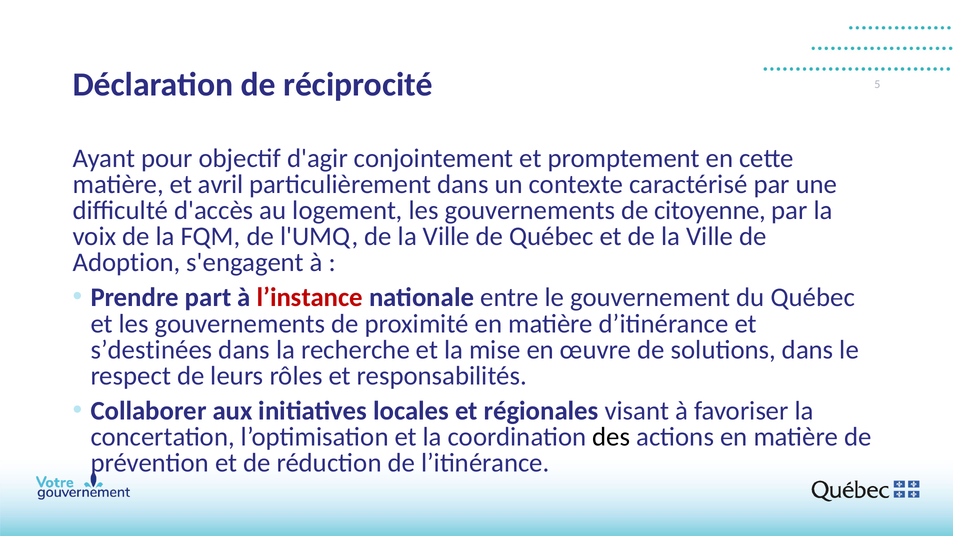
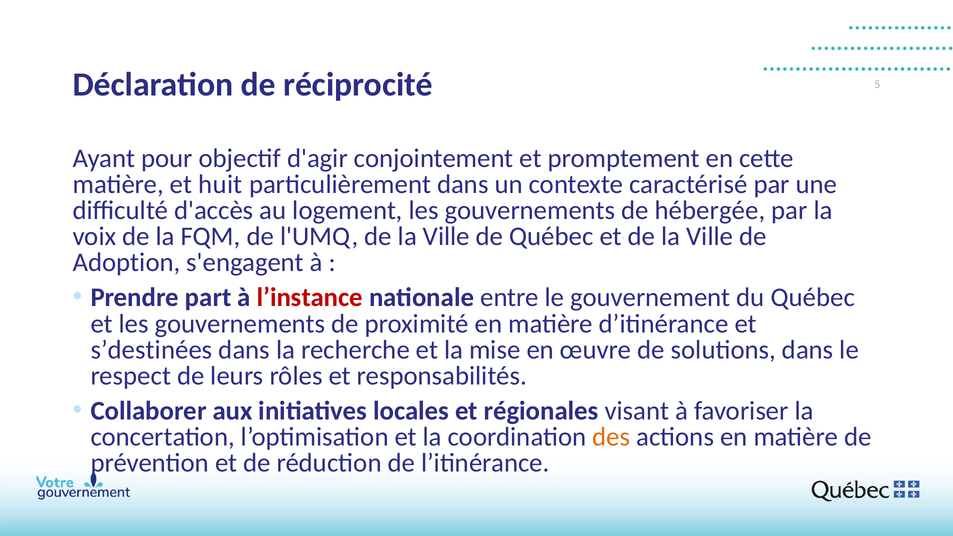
avril: avril -> huit
citoyenne: citoyenne -> hébergée
des colour: black -> orange
